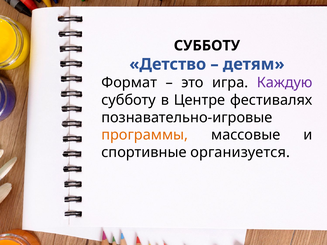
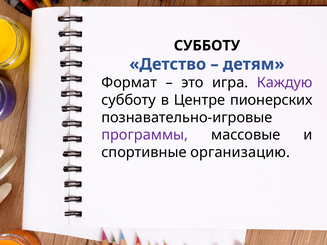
фестивалях: фестивалях -> пионерских
программы colour: orange -> purple
организуется: организуется -> организацию
